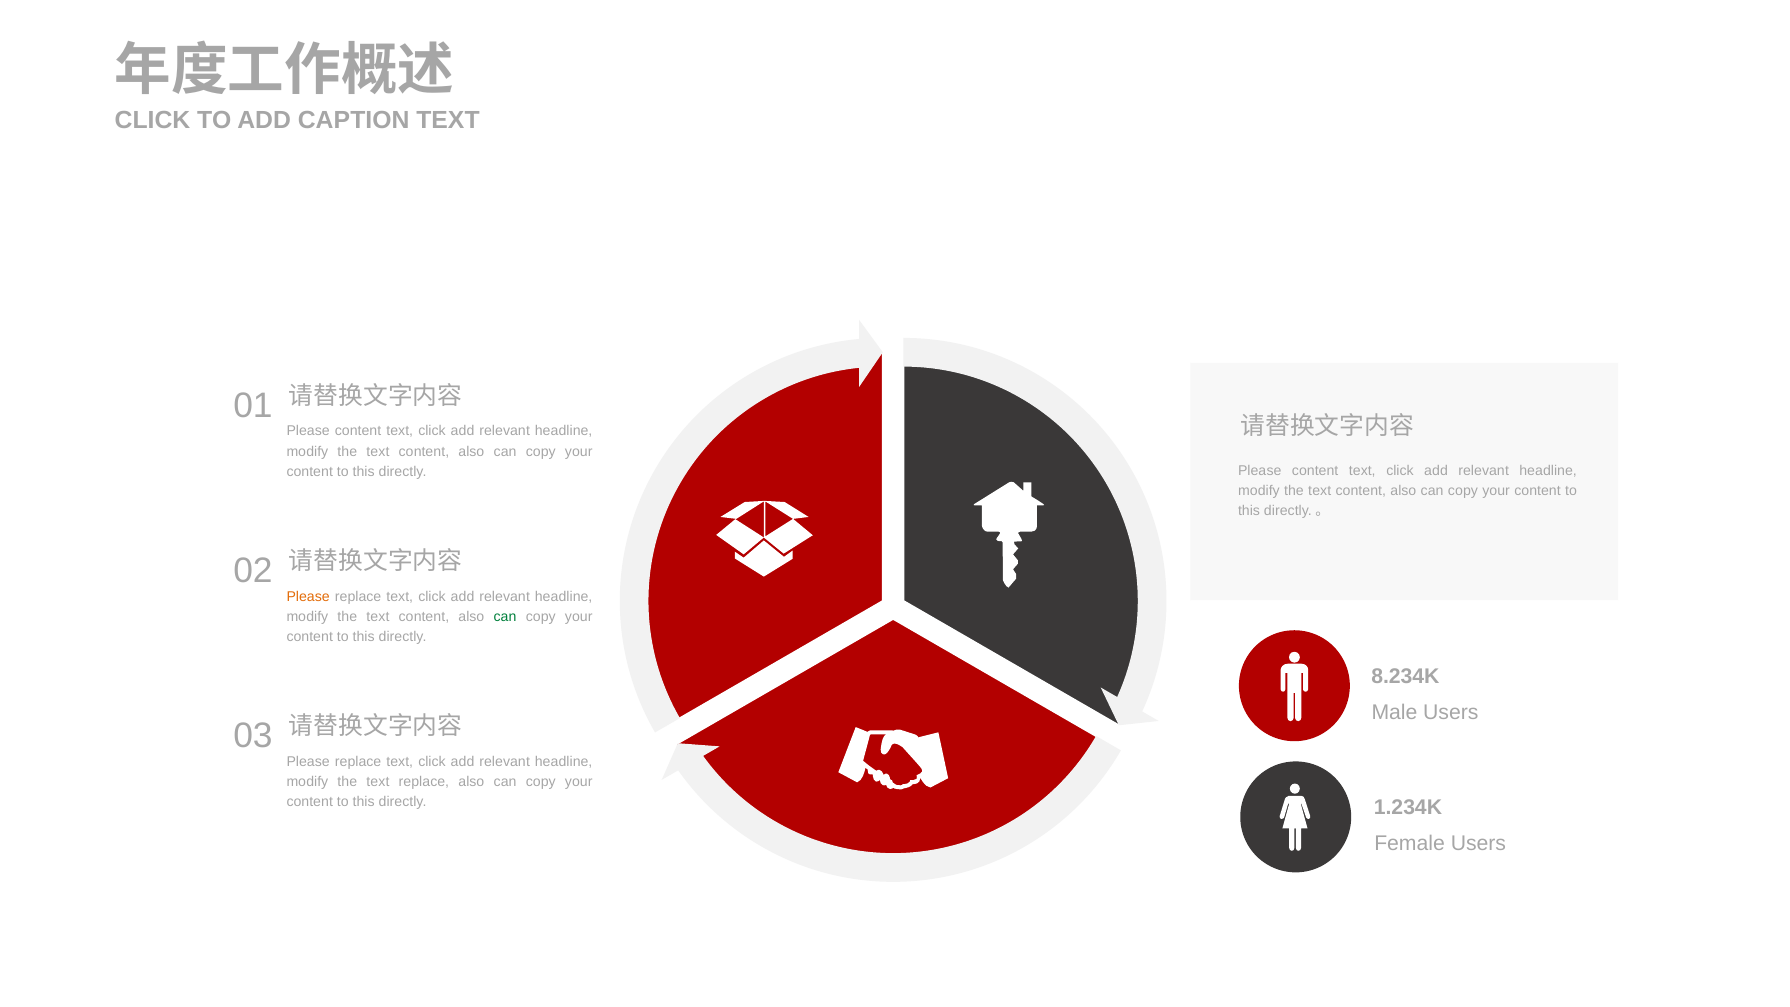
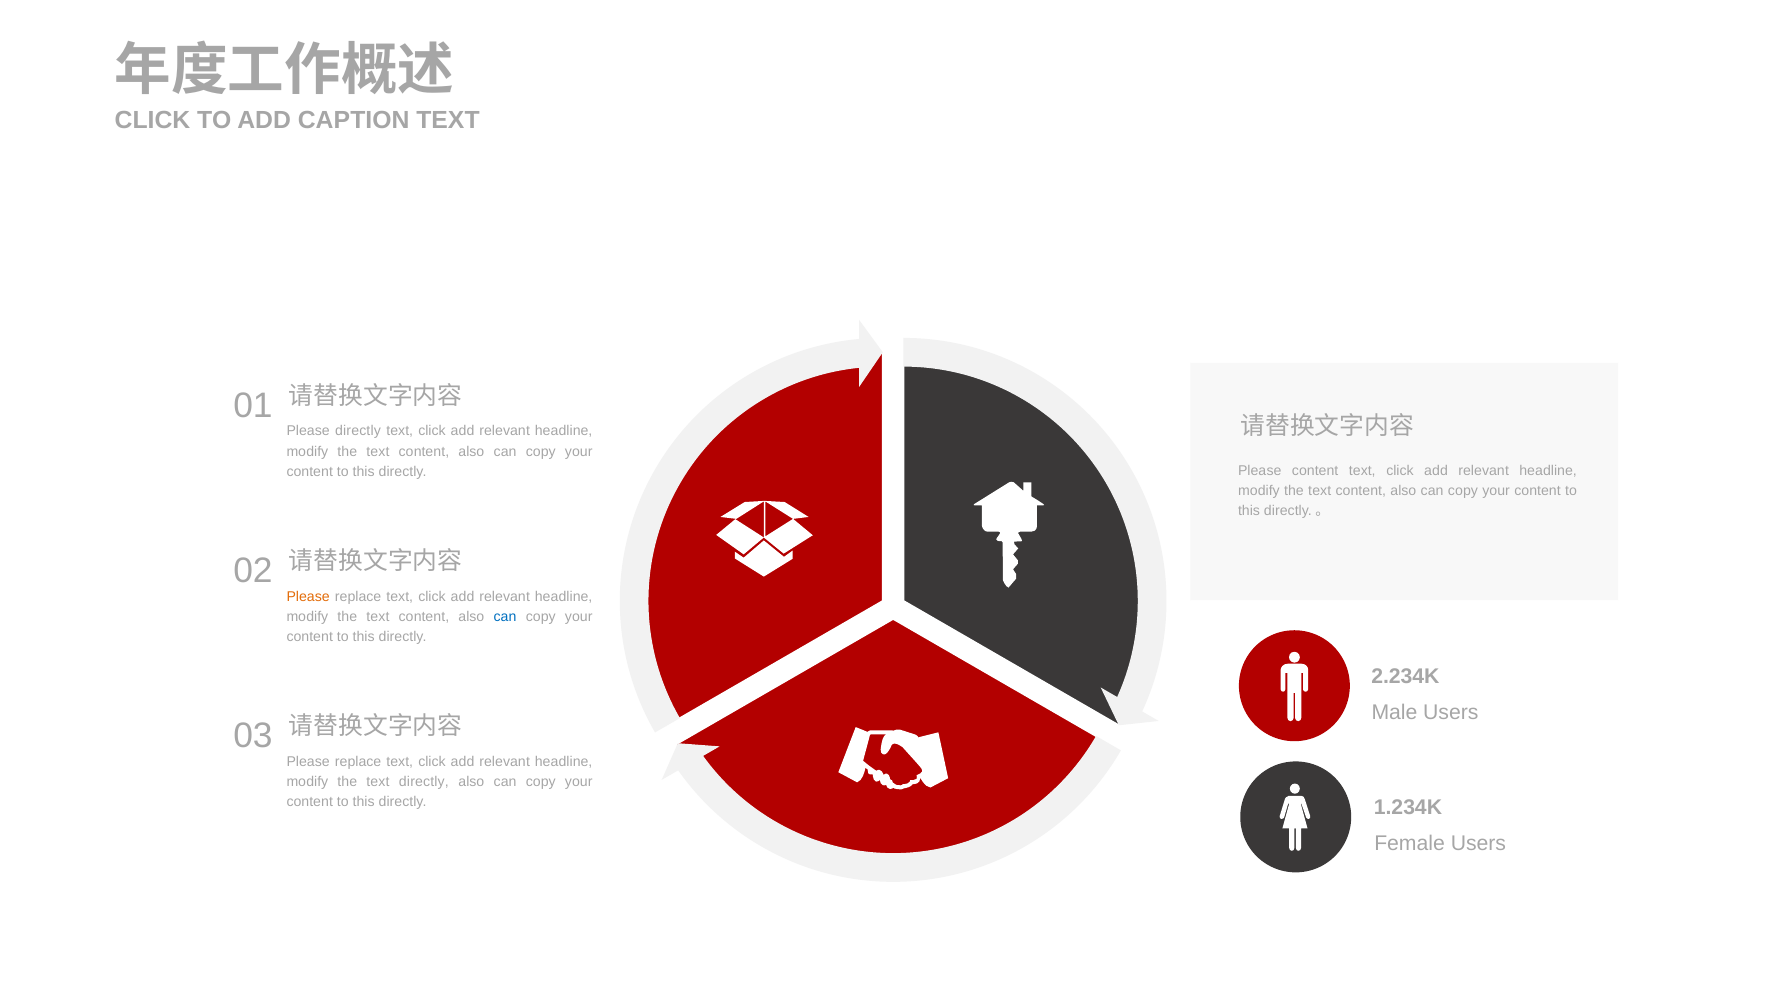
content at (358, 431): content -> directly
can at (505, 617) colour: green -> blue
8.234K: 8.234K -> 2.234K
text replace: replace -> directly
